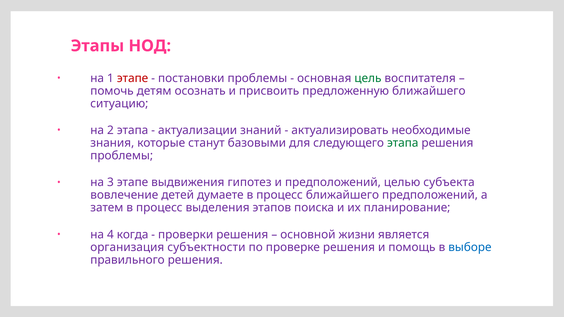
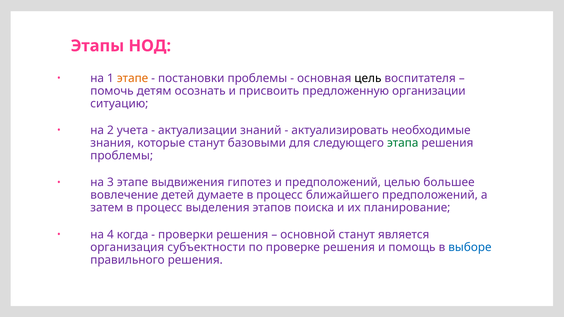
этапе at (133, 78) colour: red -> orange
цель colour: green -> black
предложенную ближайшего: ближайшего -> организации
2 этапа: этапа -> учета
субъекта: субъекта -> большее
основной жизни: жизни -> станут
